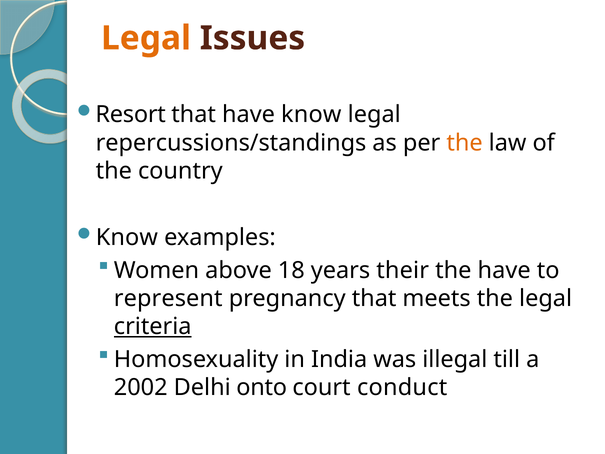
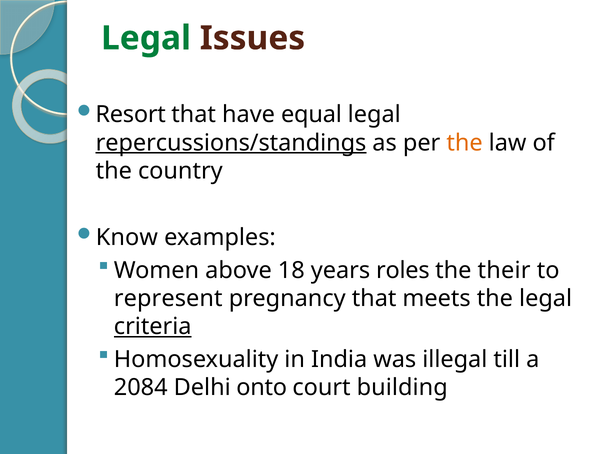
Legal at (146, 38) colour: orange -> green
have know: know -> equal
repercussions/standings underline: none -> present
their: their -> roles
the have: have -> their
2002: 2002 -> 2084
conduct: conduct -> building
